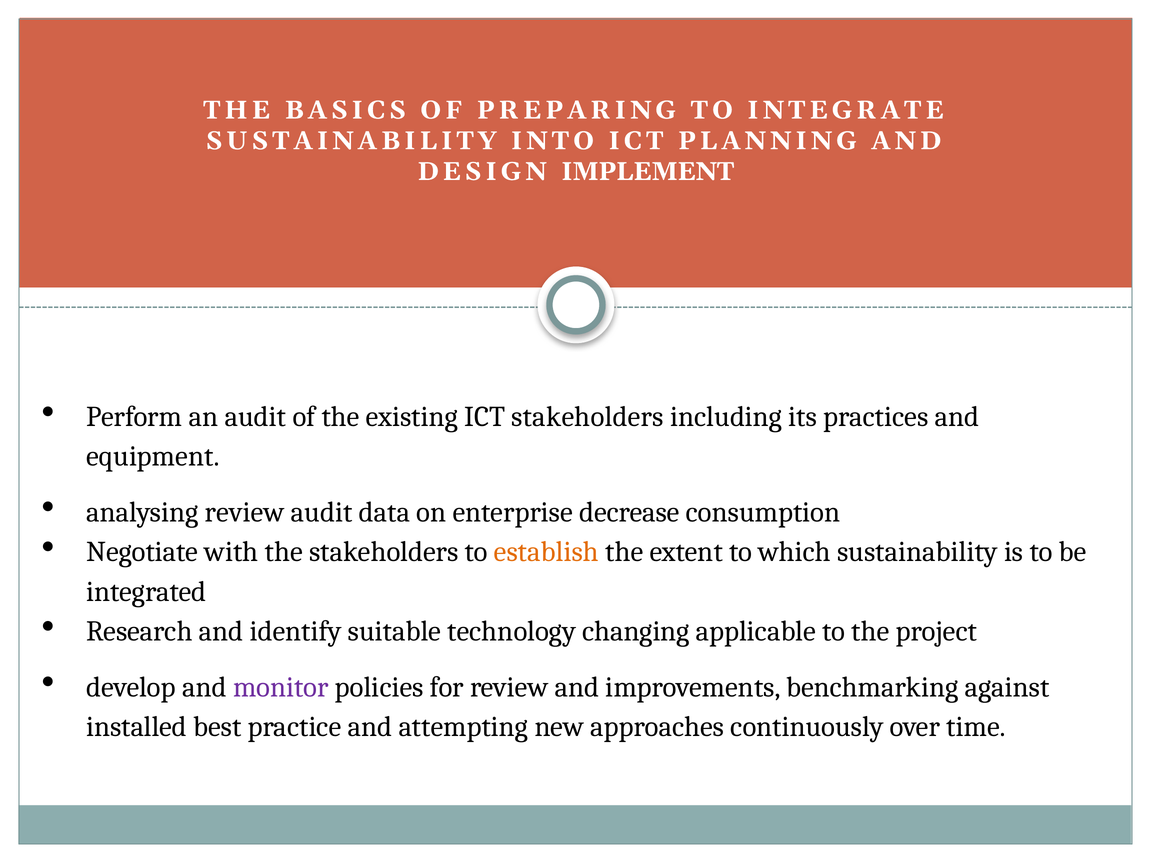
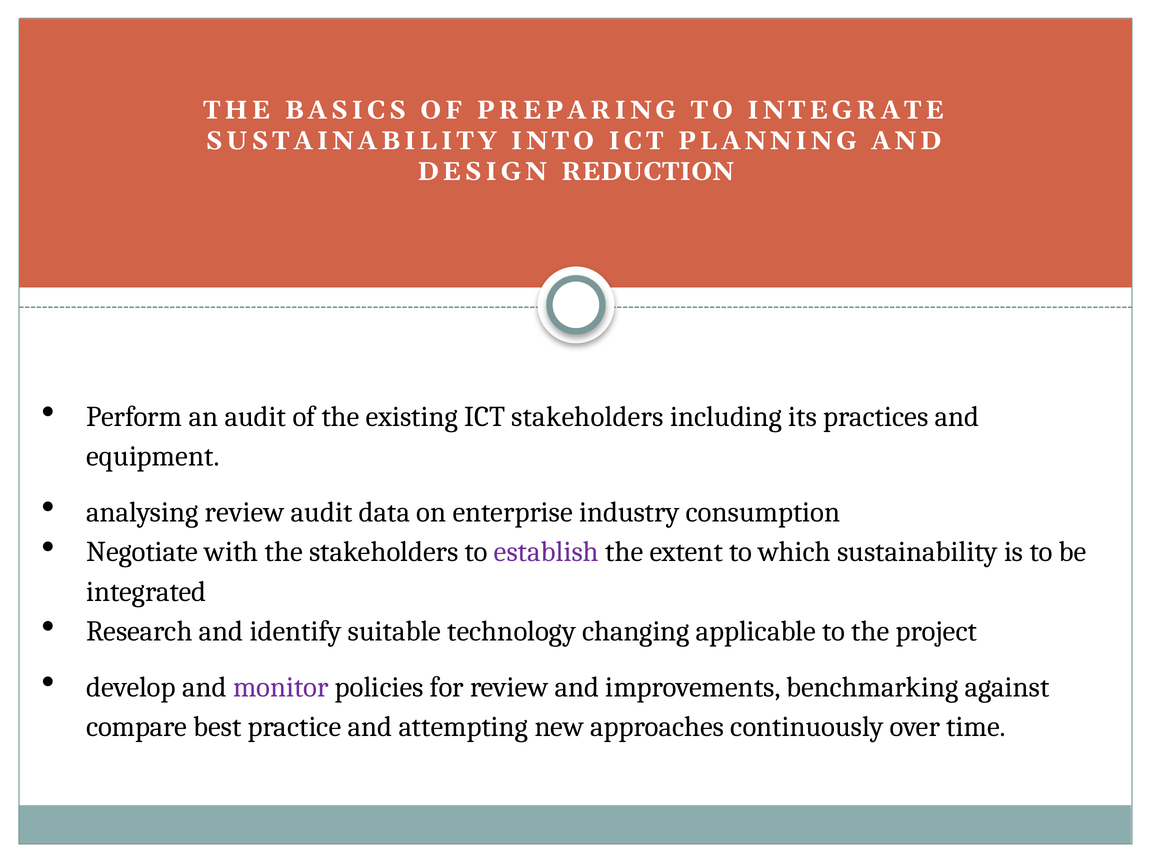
IMPLEMENT: IMPLEMENT -> REDUCTION
decrease: decrease -> industry
establish colour: orange -> purple
installed: installed -> compare
